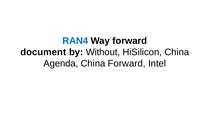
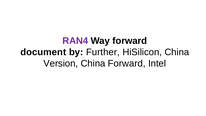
RAN4 colour: blue -> purple
Without: Without -> Further
Agenda: Agenda -> Version
